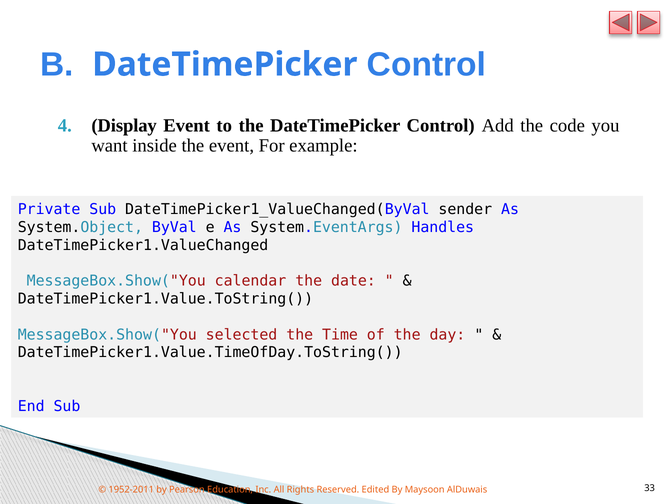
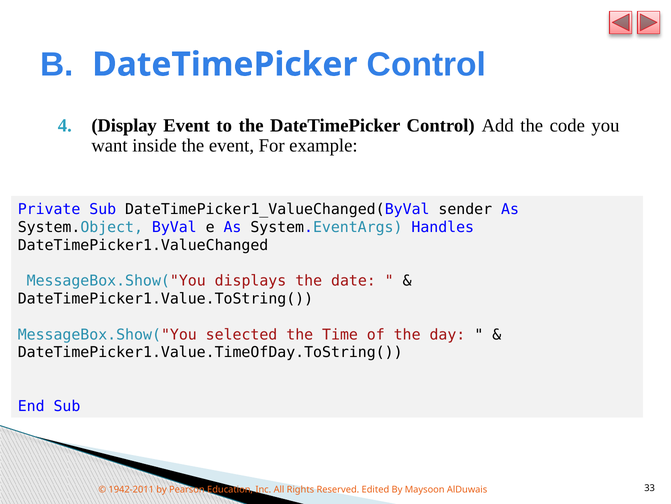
calendar: calendar -> displays
1952-2011: 1952-2011 -> 1942-2011
